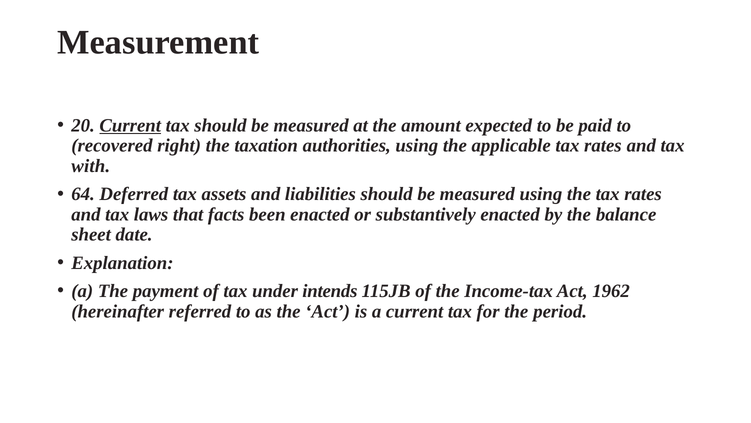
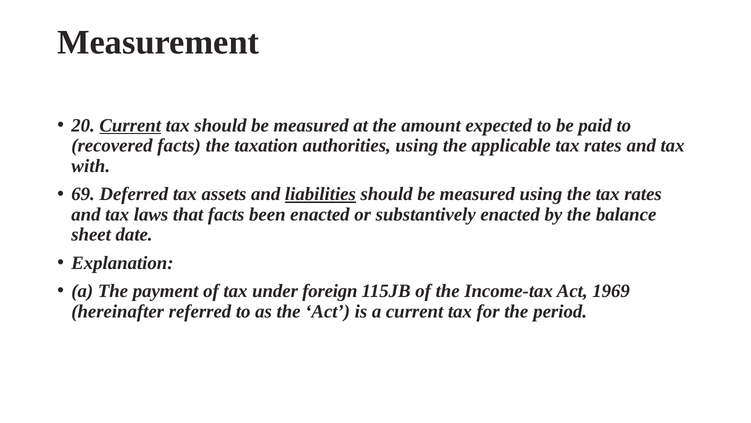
recovered right: right -> facts
64: 64 -> 69
liabilities underline: none -> present
intends: intends -> foreign
1962: 1962 -> 1969
